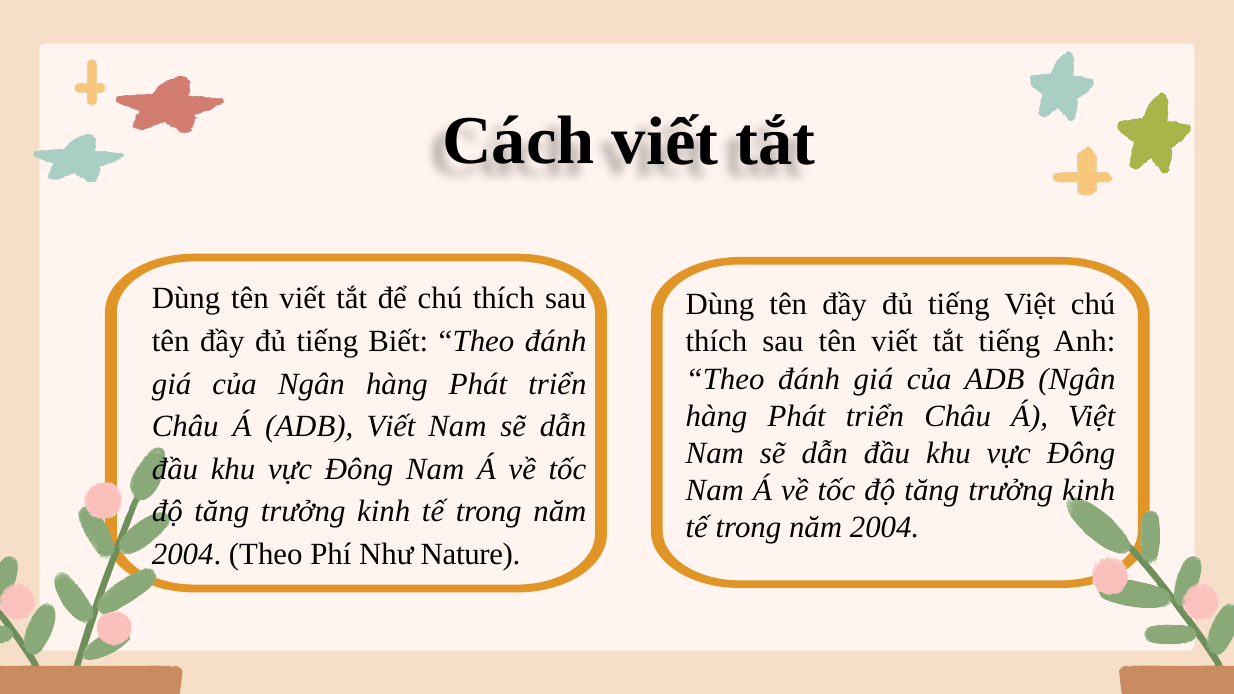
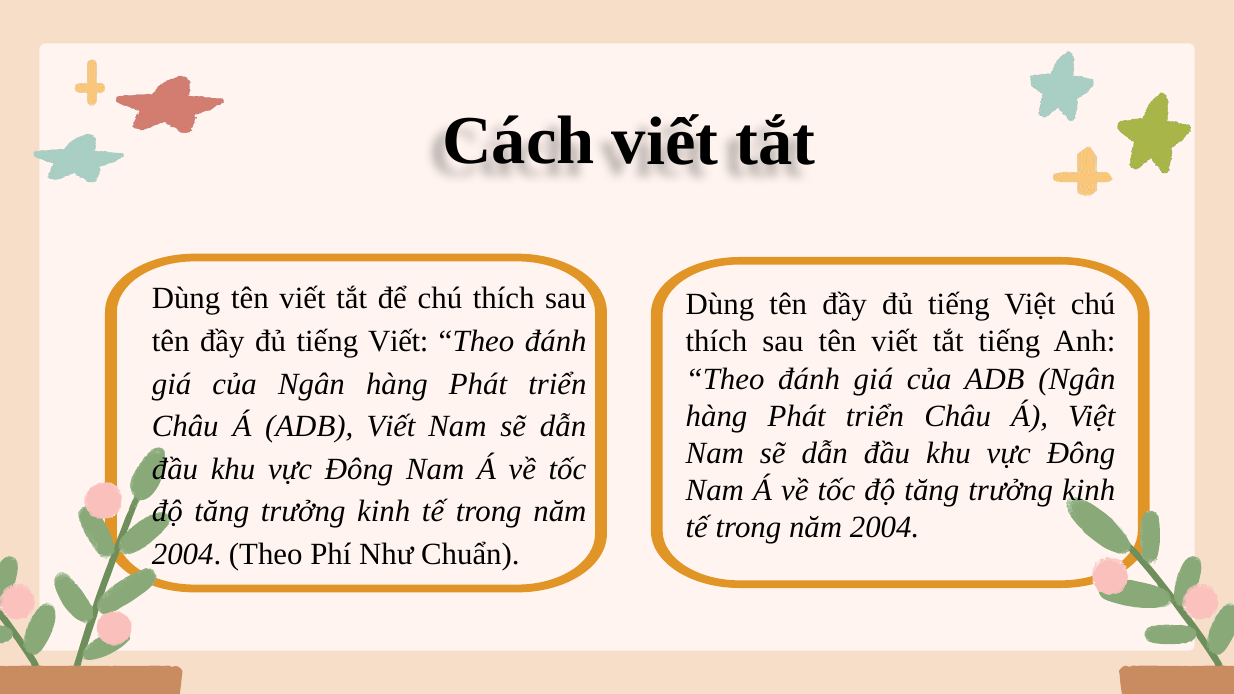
tiếng Biết: Biết -> Viết
Nature: Nature -> Chuẩn
